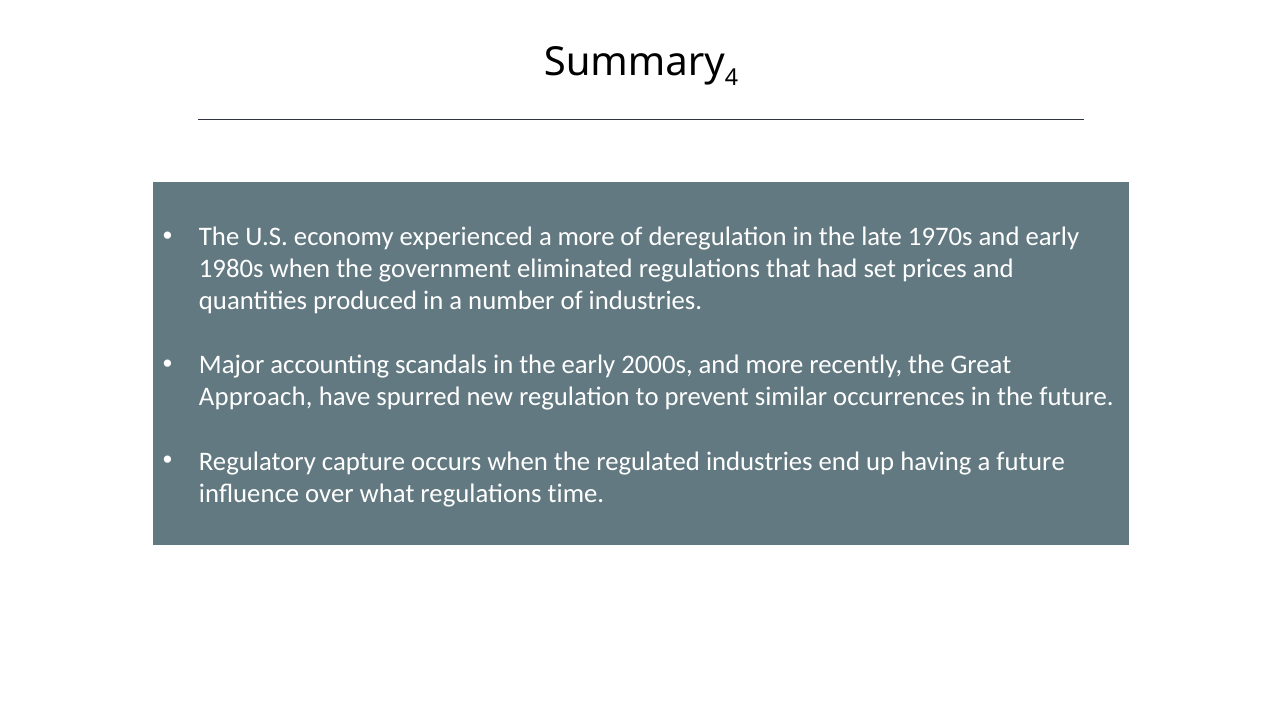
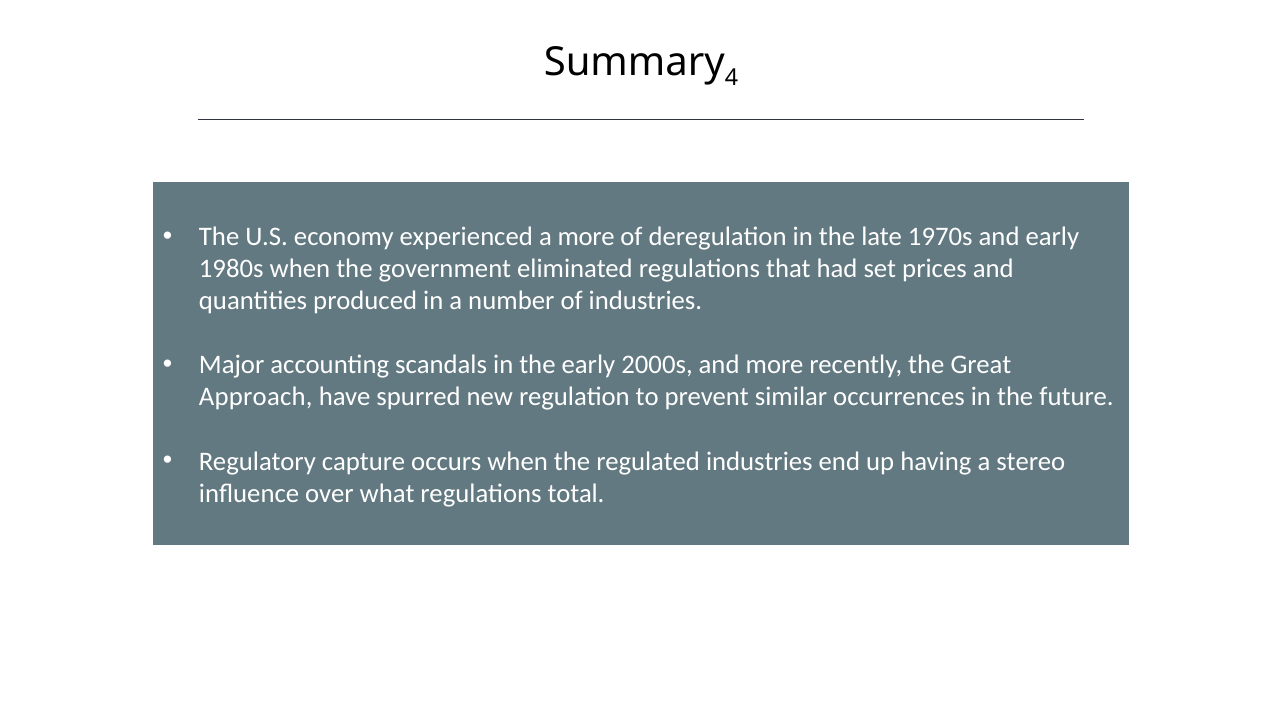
a future: future -> stereo
time: time -> total
